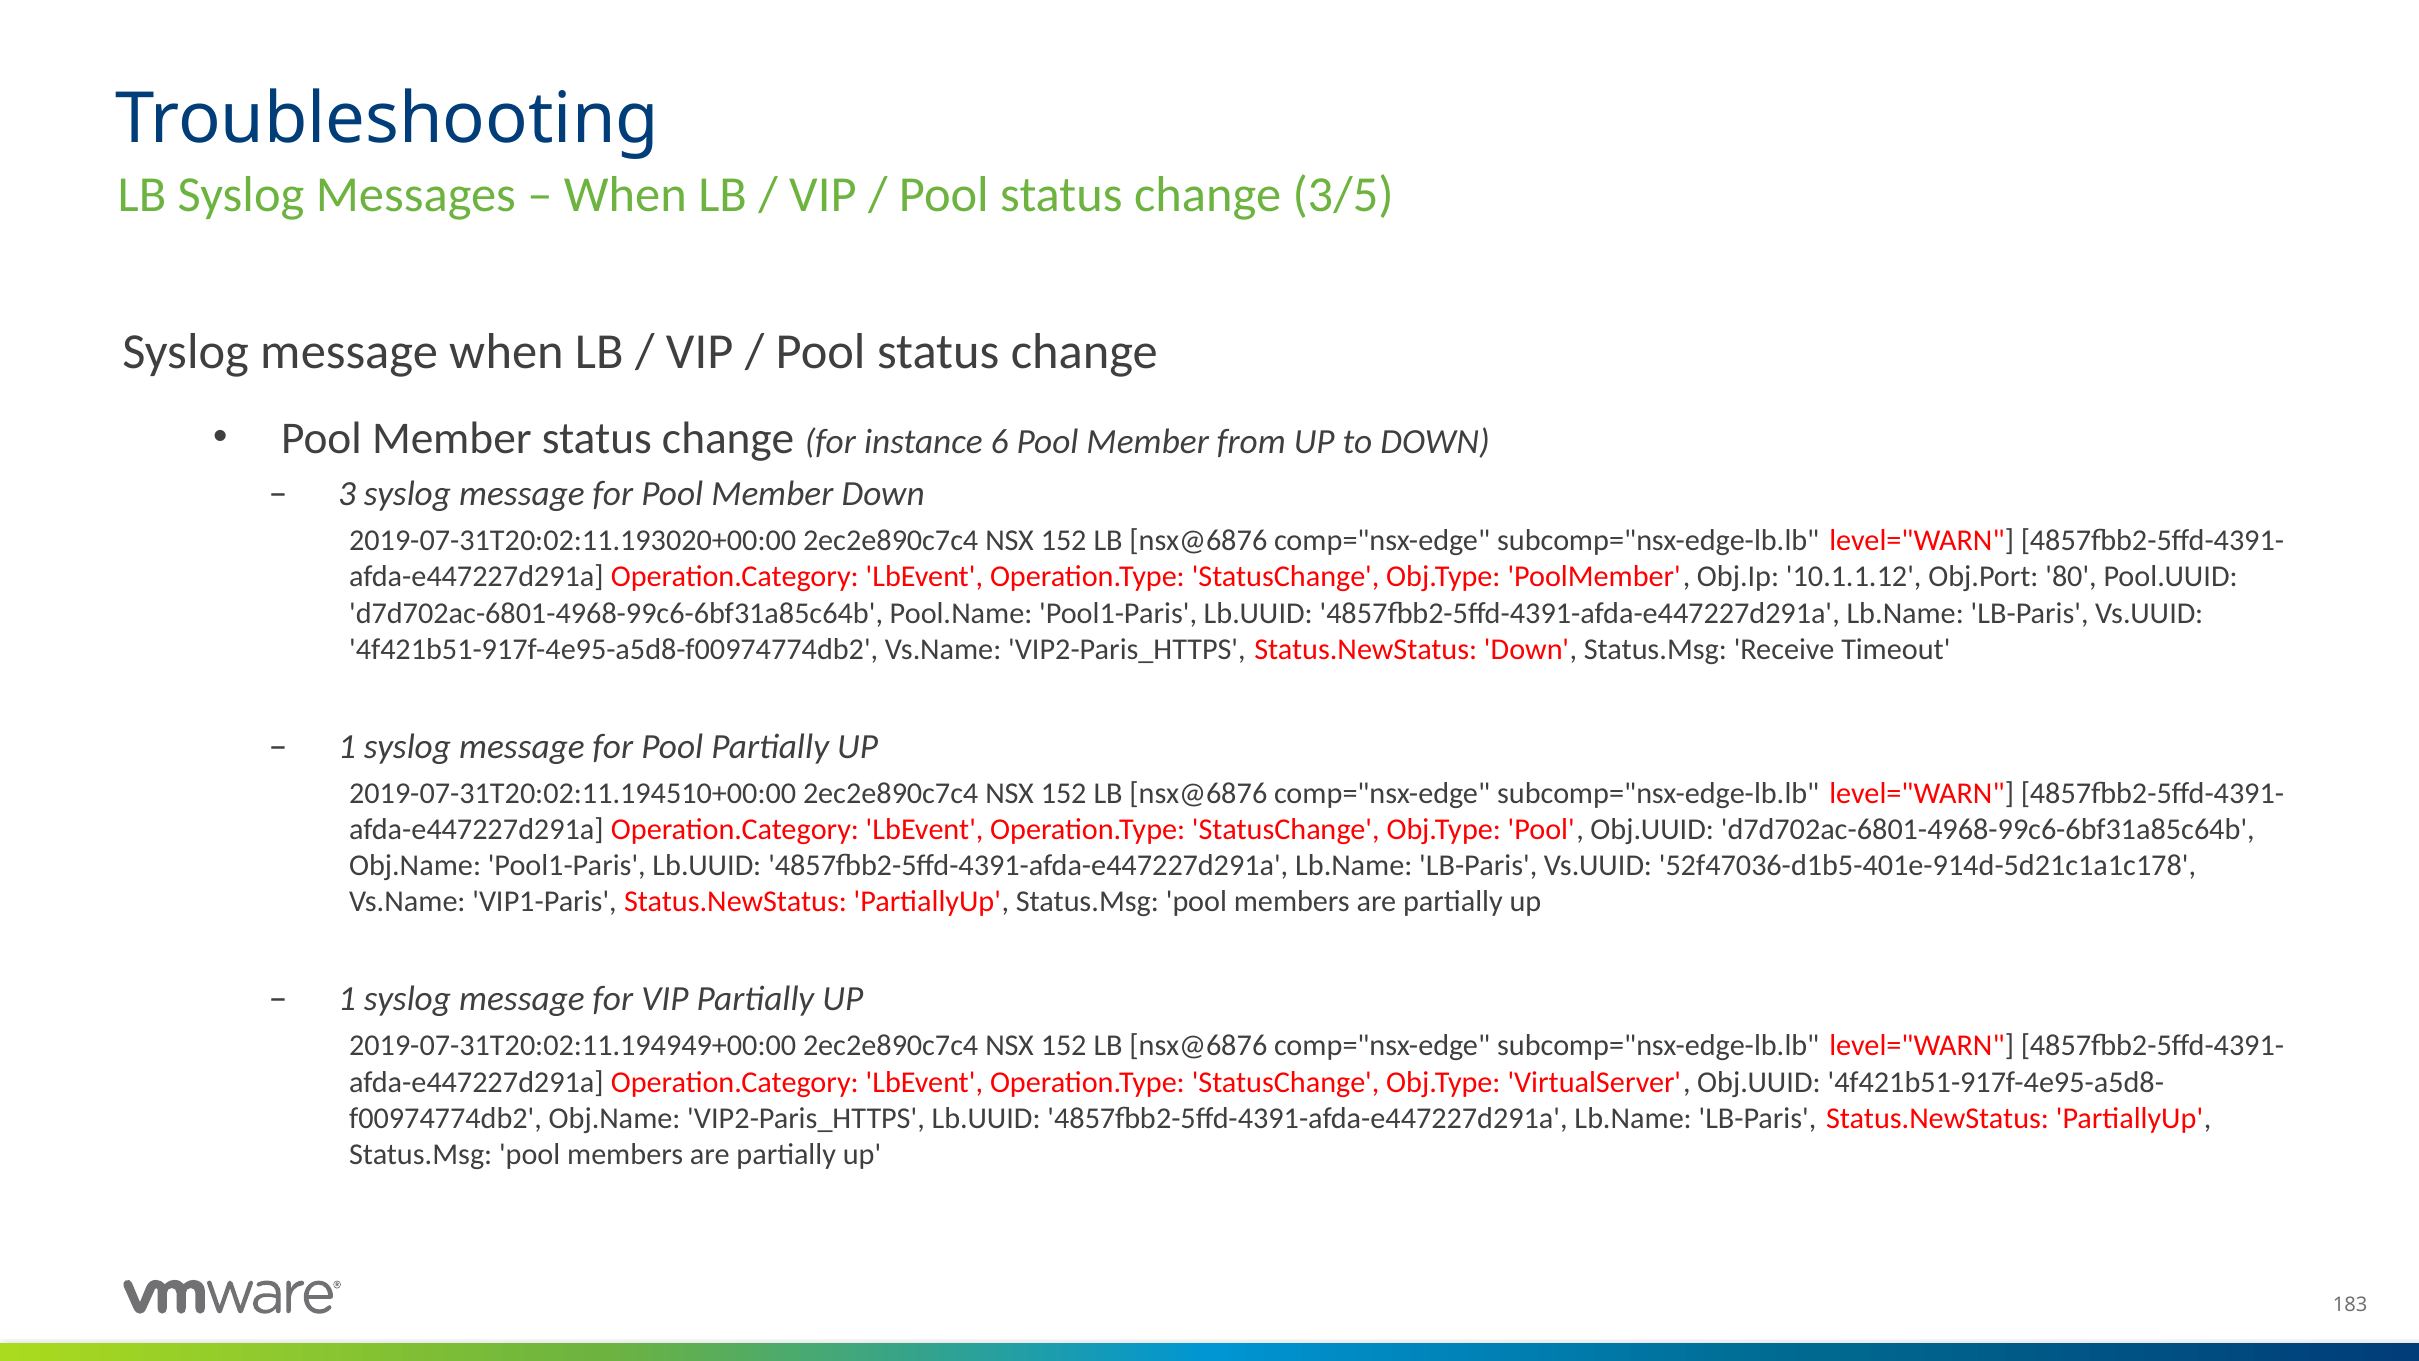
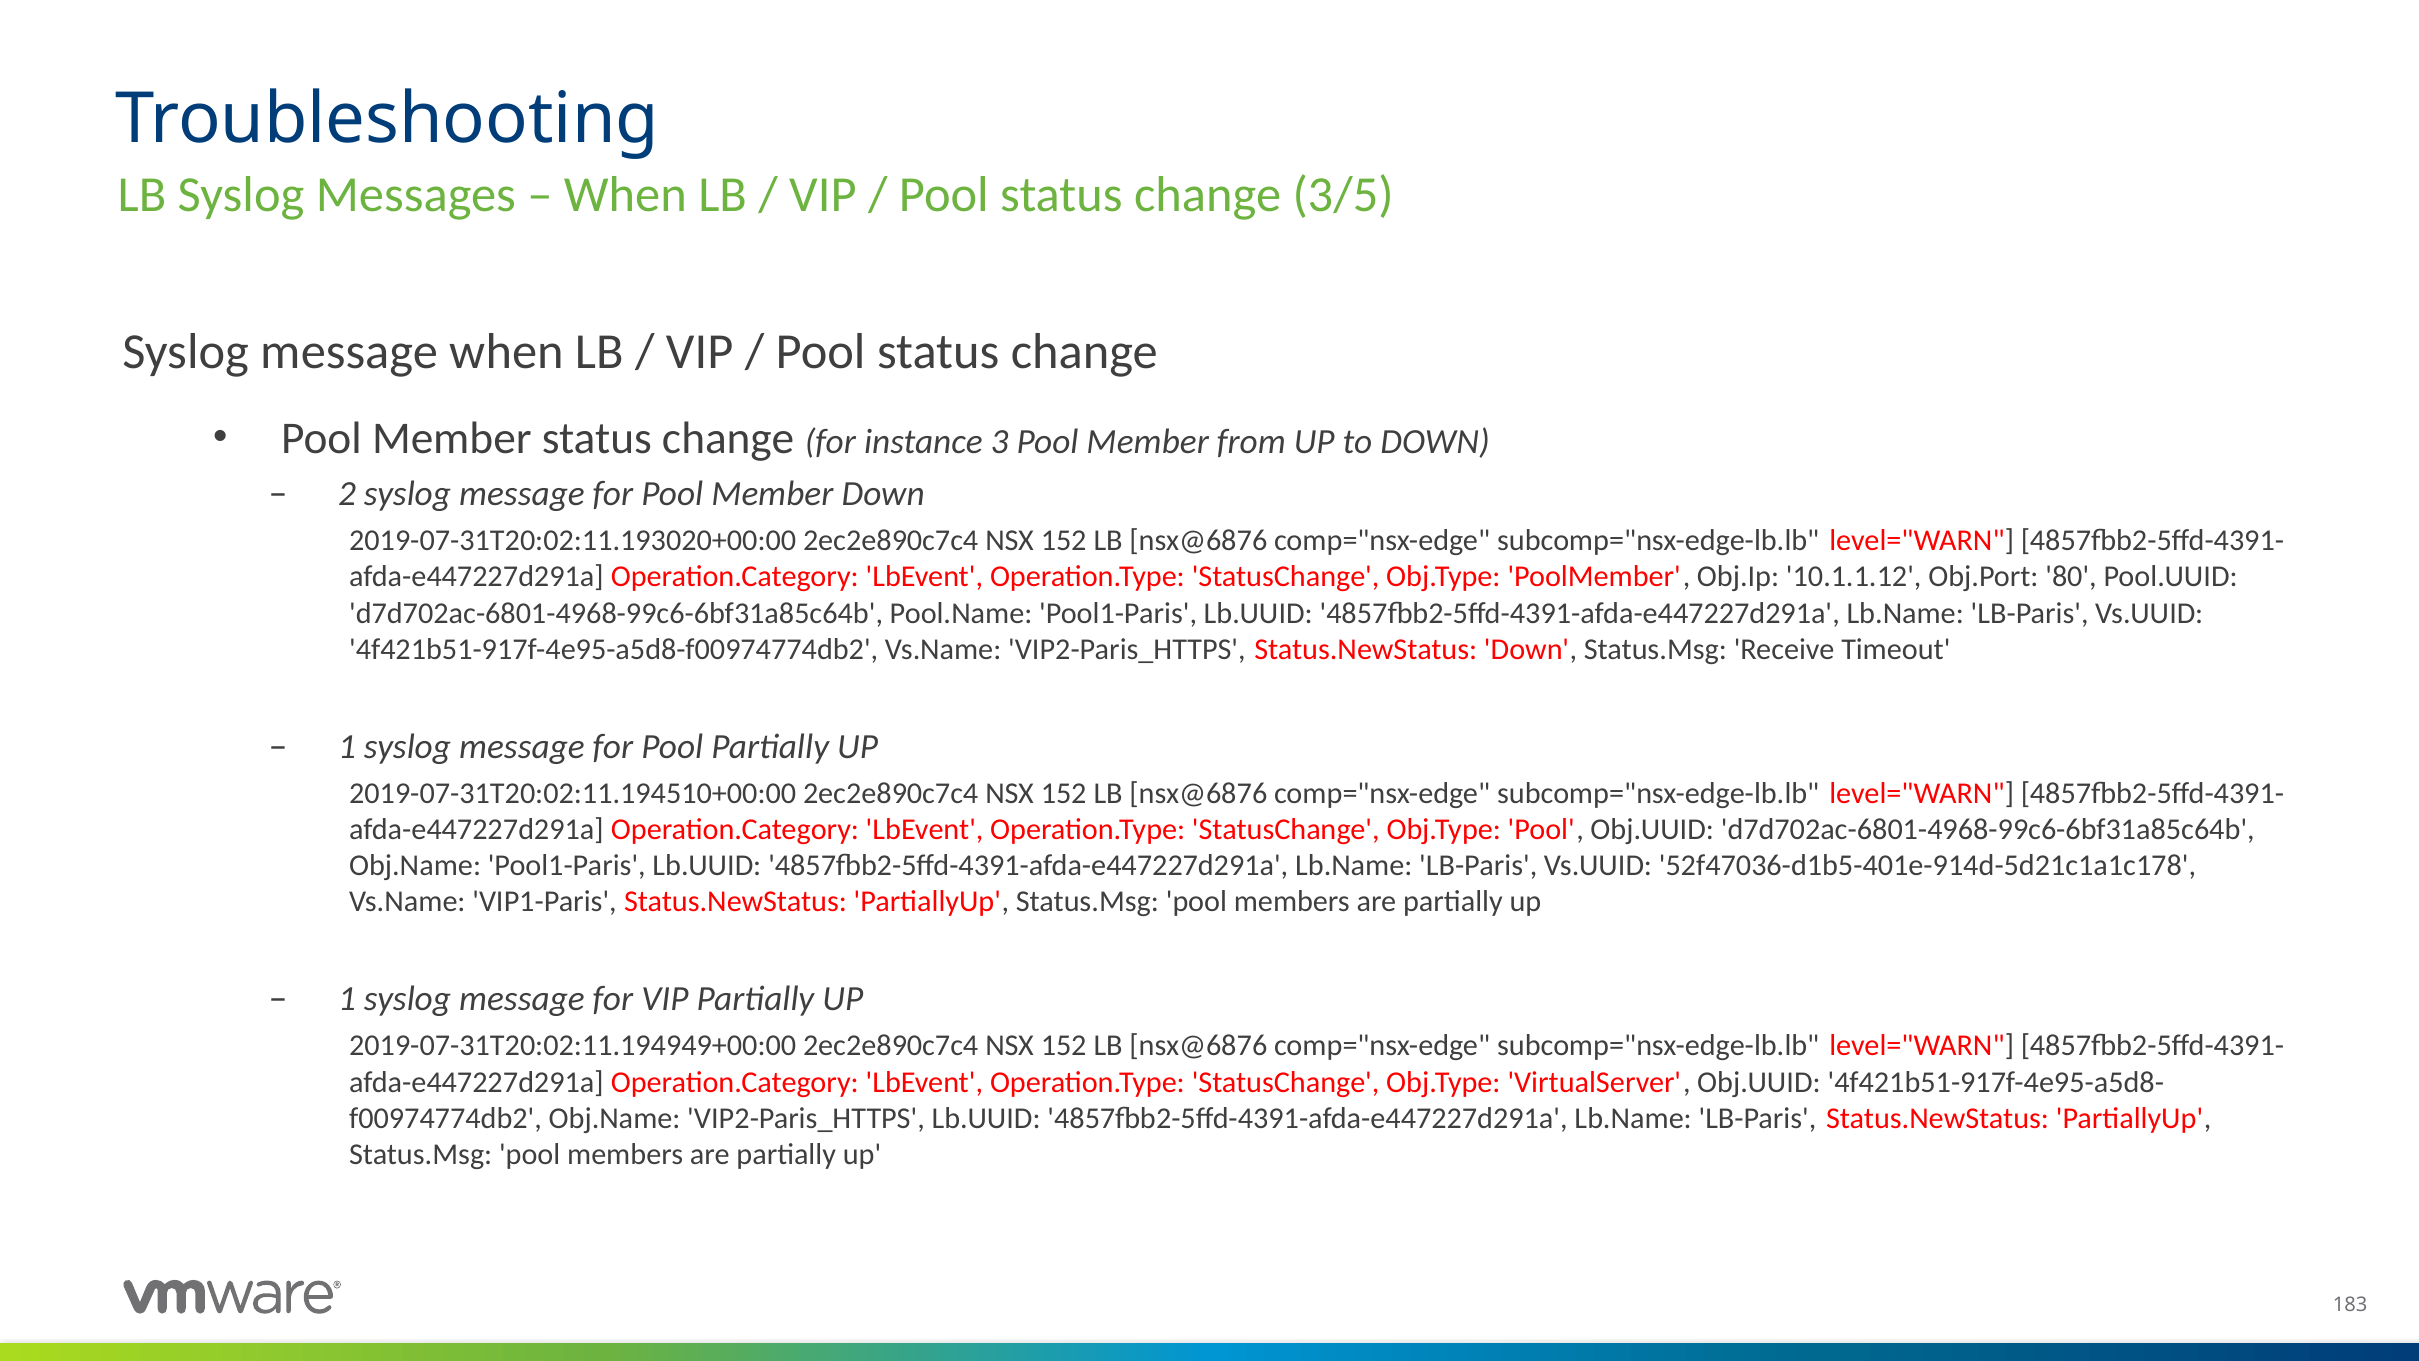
6: 6 -> 3
3: 3 -> 2
